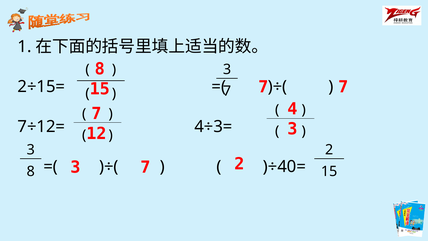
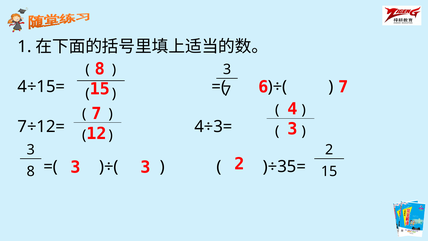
7 at (263, 87): 7 -> 6
2÷15=: 2÷15= -> 4÷15=
7 at (145, 167): 7 -> 3
)÷40=: )÷40= -> )÷35=
